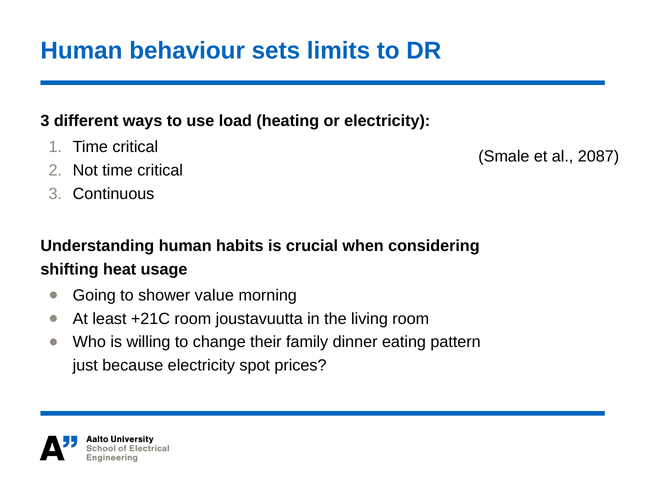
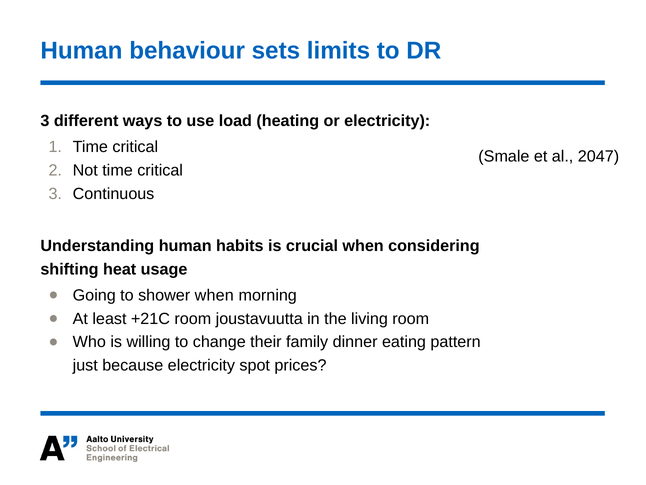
2087: 2087 -> 2047
shower value: value -> when
